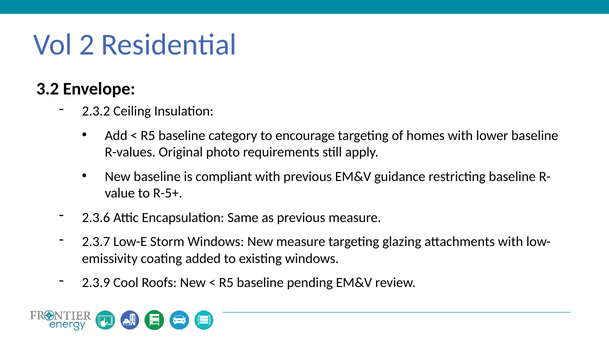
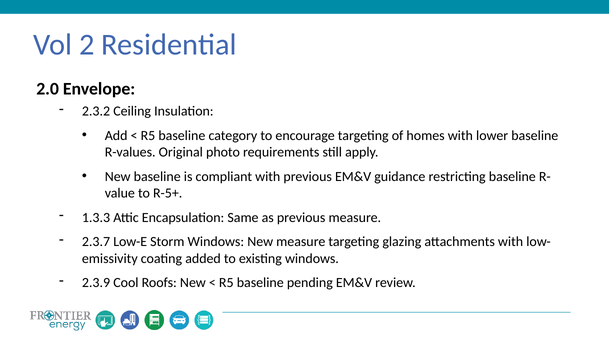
3.2: 3.2 -> 2.0
2.3.6: 2.3.6 -> 1.3.3
